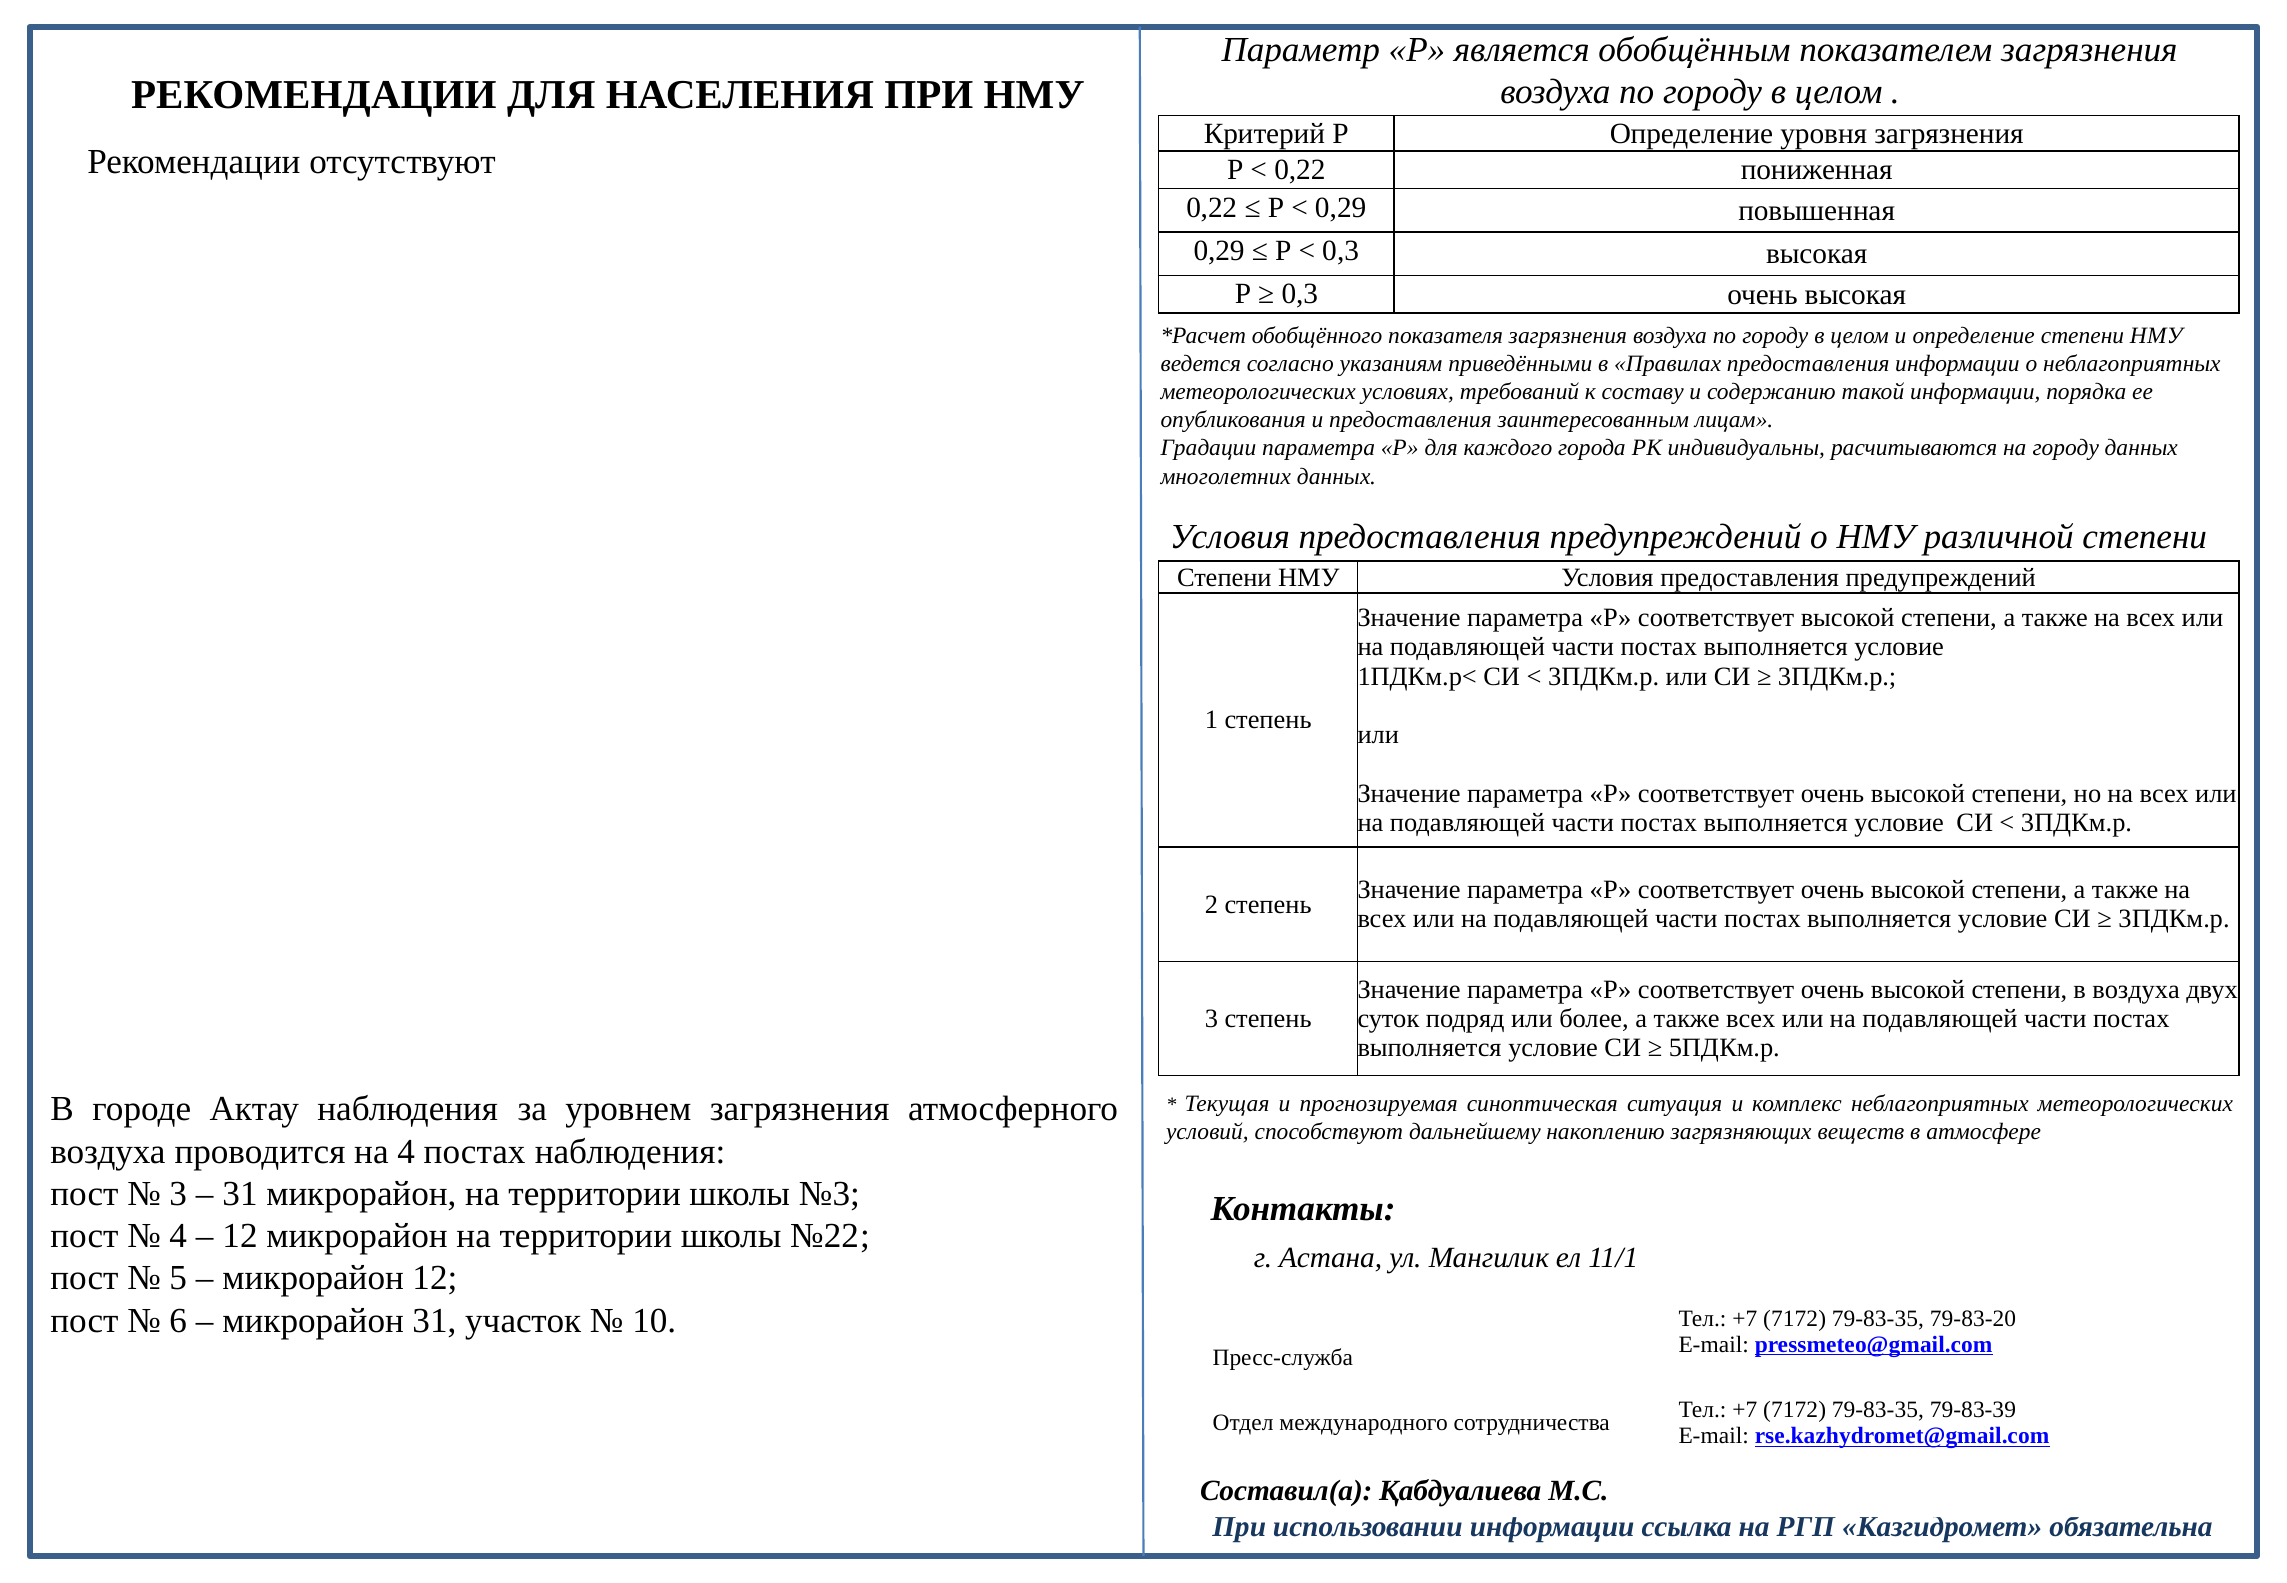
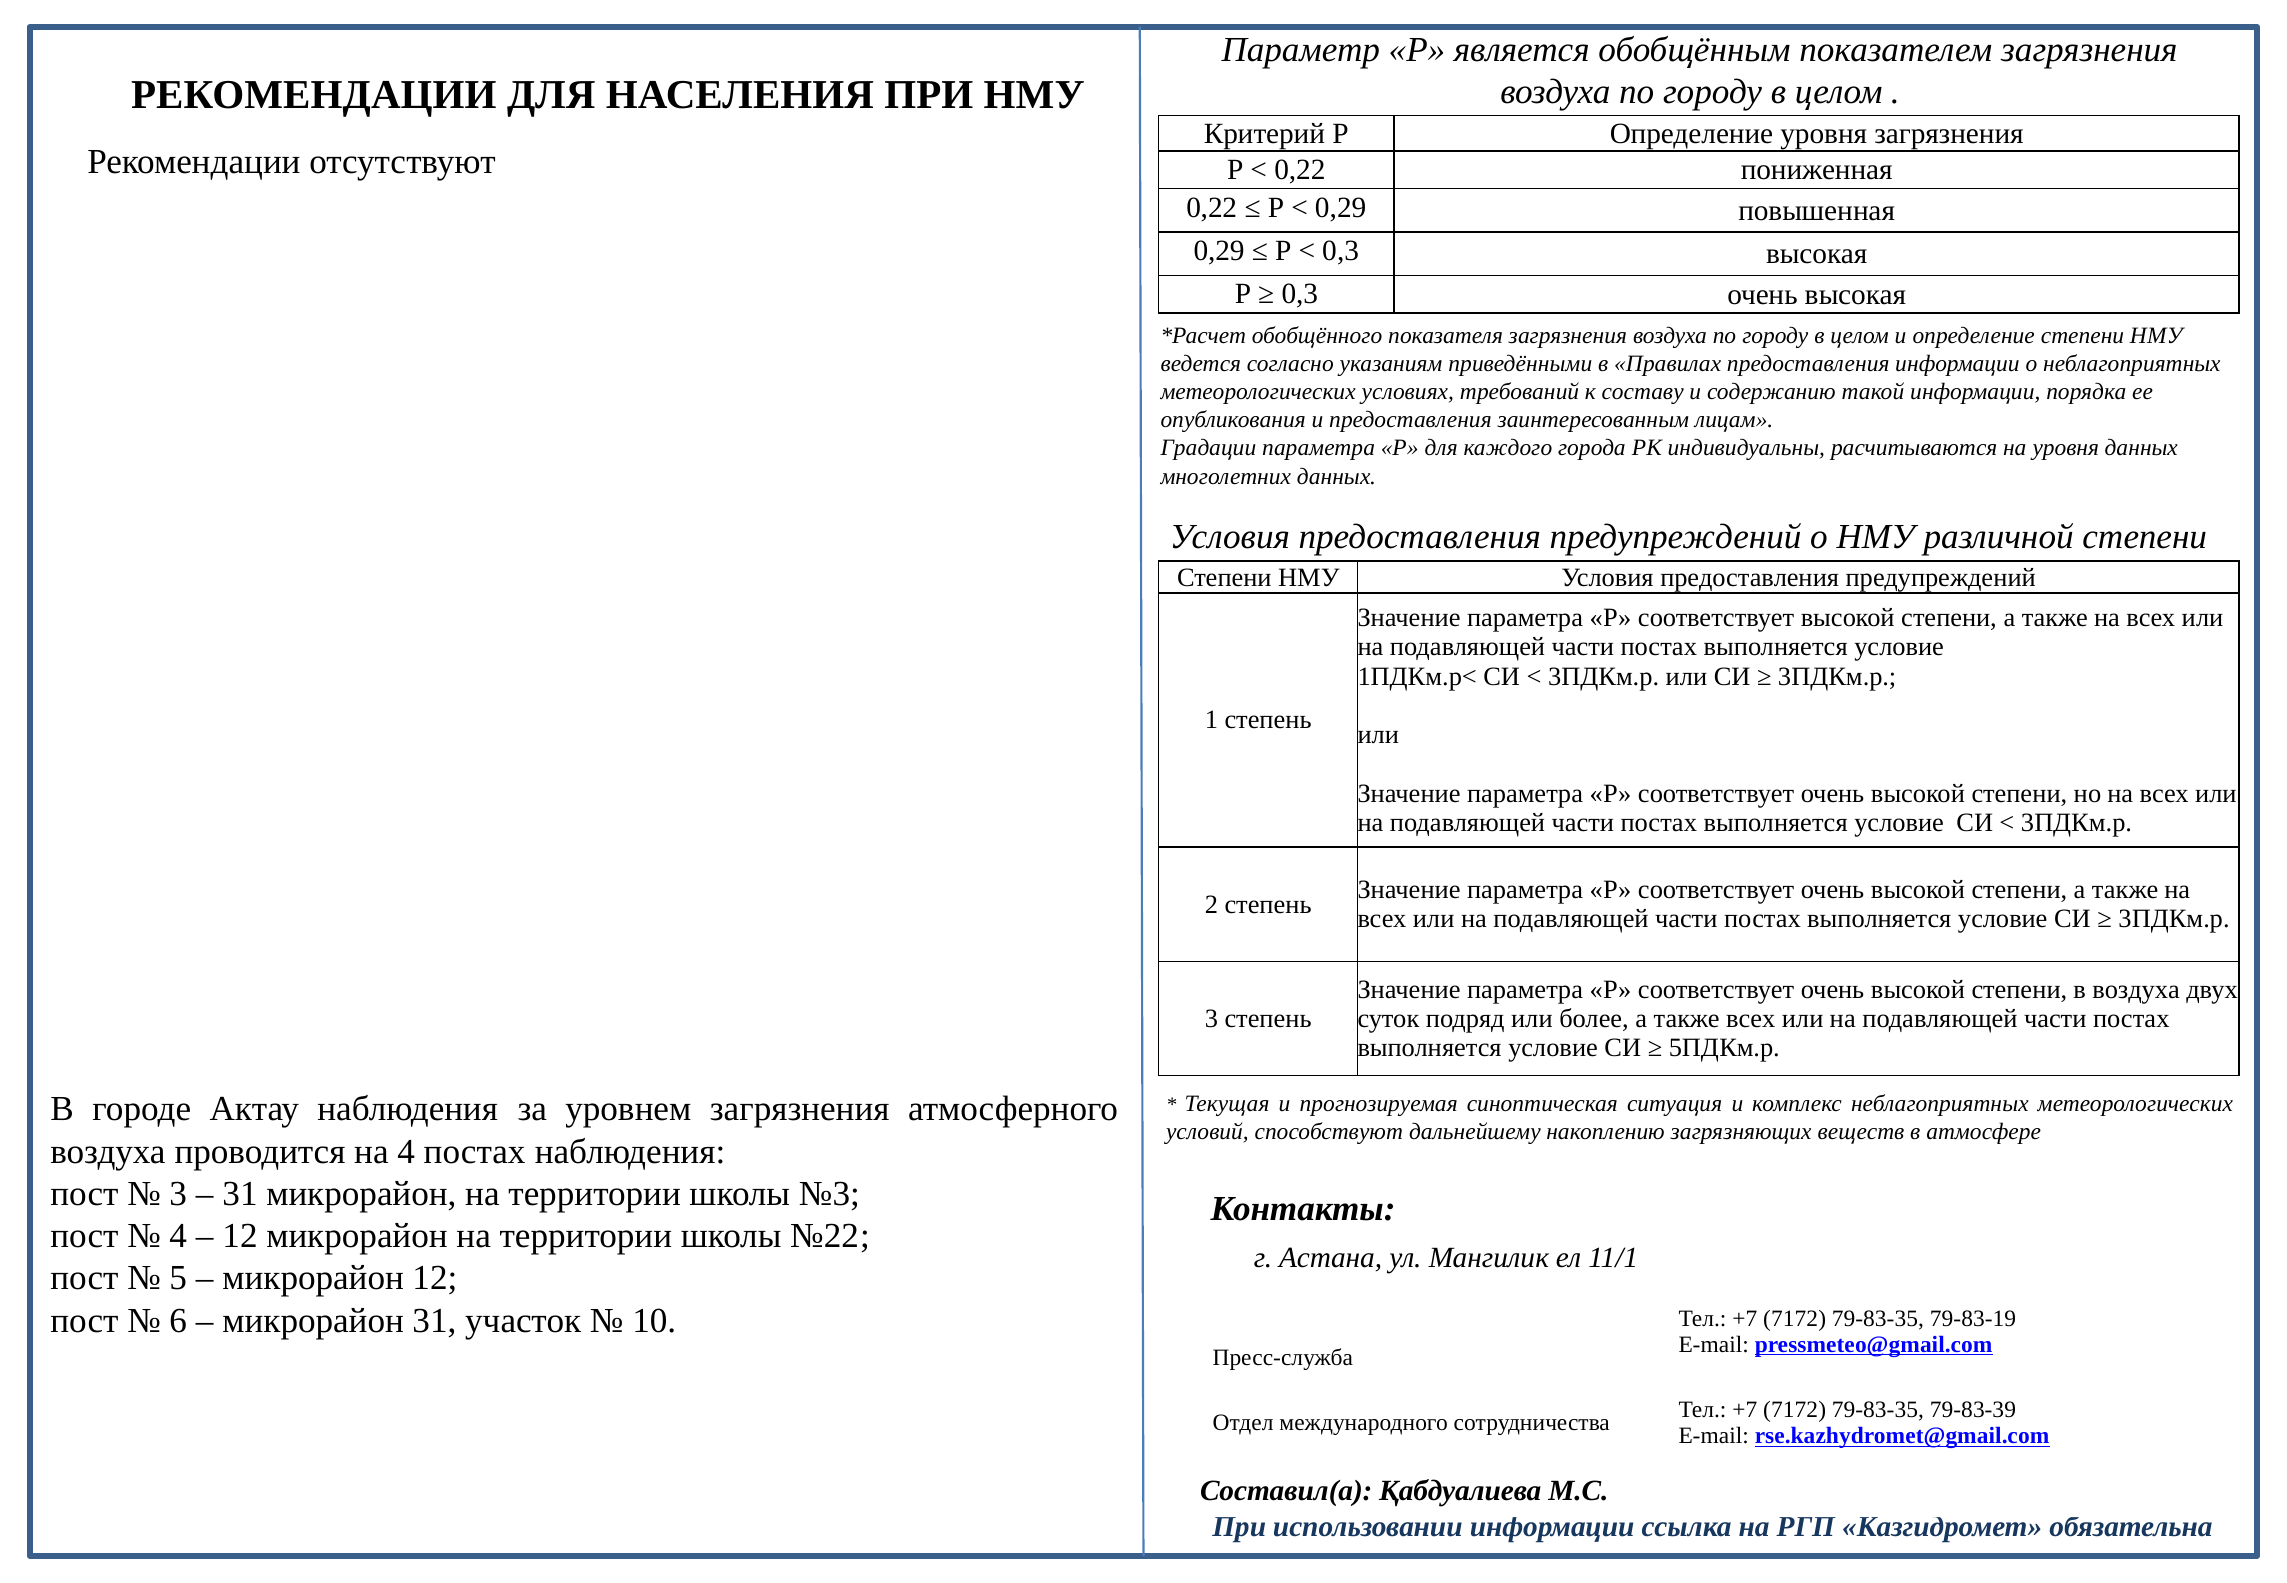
на городу: городу -> уровня
79-83-20: 79-83-20 -> 79-83-19
